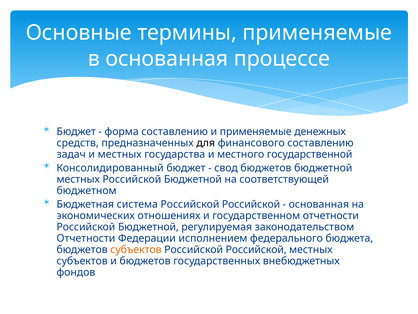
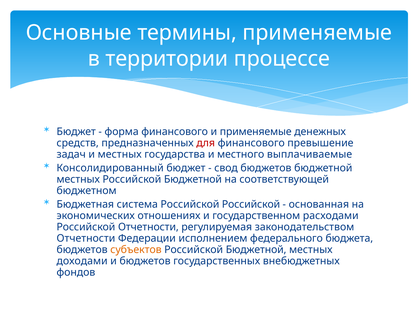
в основанная: основанная -> территории
форма составлению: составлению -> финансового
для colour: black -> red
финансового составлению: составлению -> превышение
государственной: государственной -> выплачиваемые
государственном отчетности: отчетности -> расходами
Бюджетной at (148, 227): Бюджетной -> Отчетности
Российской at (256, 249): Российской -> Бюджетной
субъектов at (82, 261): субъектов -> доходами
